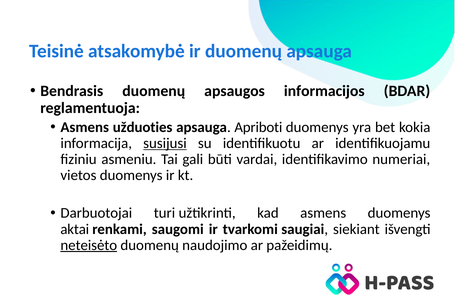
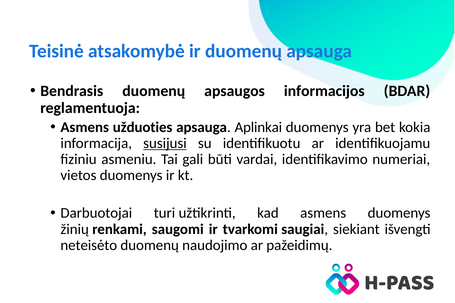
Apriboti: Apriboti -> Aplinkai
aktai: aktai -> žinių
neteisėto underline: present -> none
